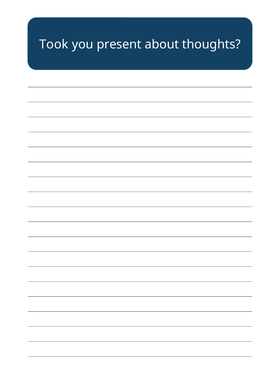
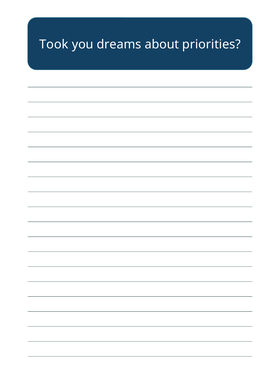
present: present -> dreams
thoughts: thoughts -> priorities
